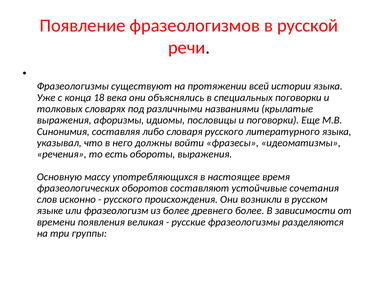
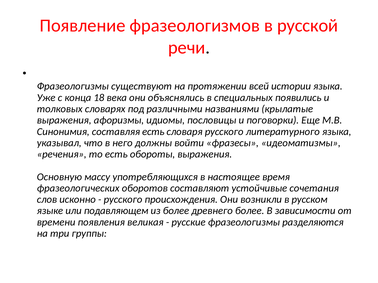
специальных поговорки: поговорки -> появились
составляя либо: либо -> есть
фразеологизм: фразеологизм -> подавляющем
